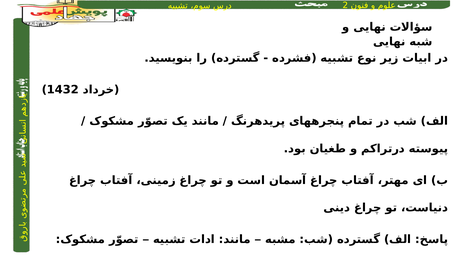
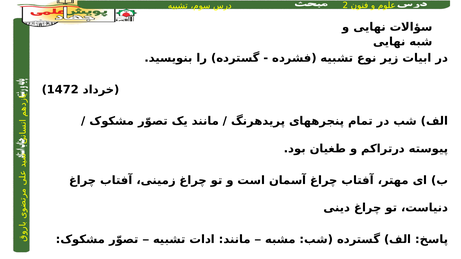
1432: 1432 -> 1472
